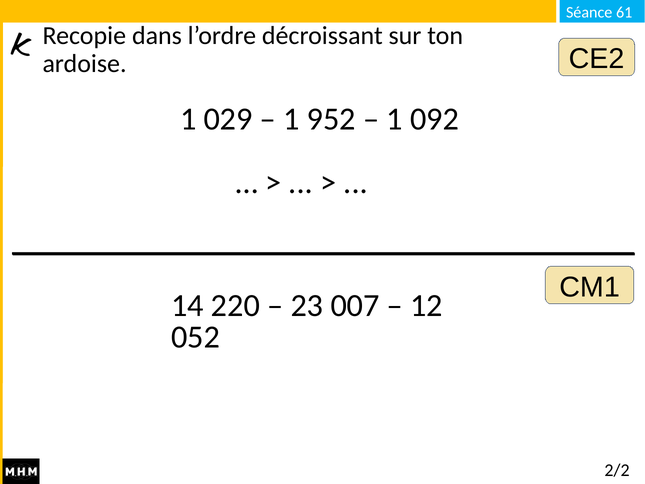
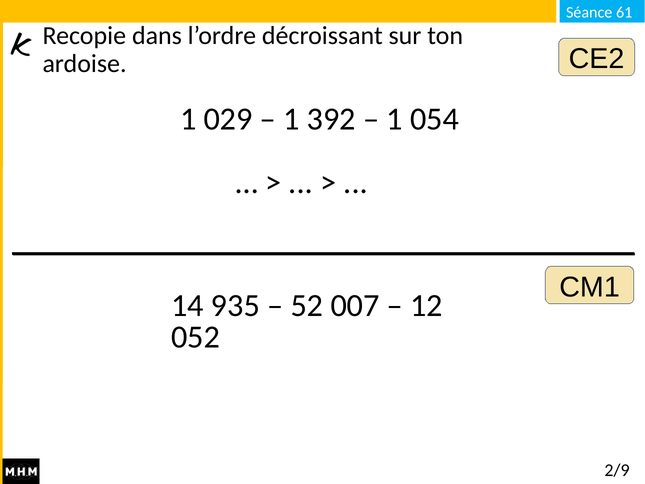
952: 952 -> 392
092: 092 -> 054
220: 220 -> 935
23: 23 -> 52
2/2: 2/2 -> 2/9
